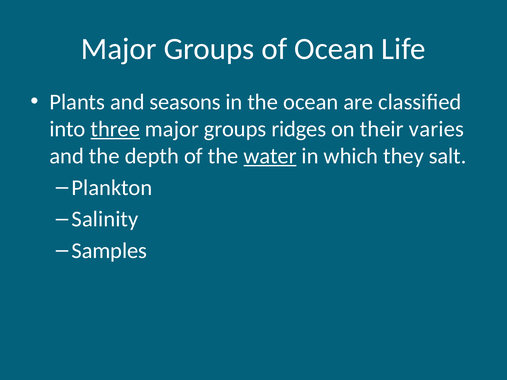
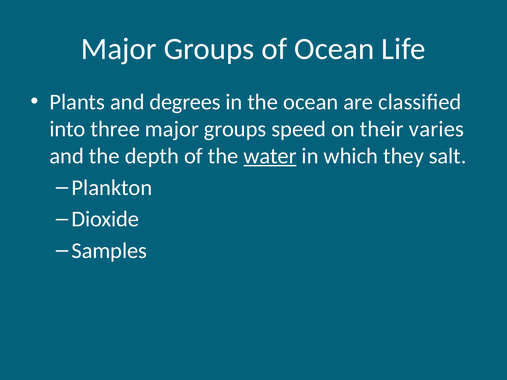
seasons: seasons -> degrees
three underline: present -> none
ridges: ridges -> speed
Salinity: Salinity -> Dioxide
